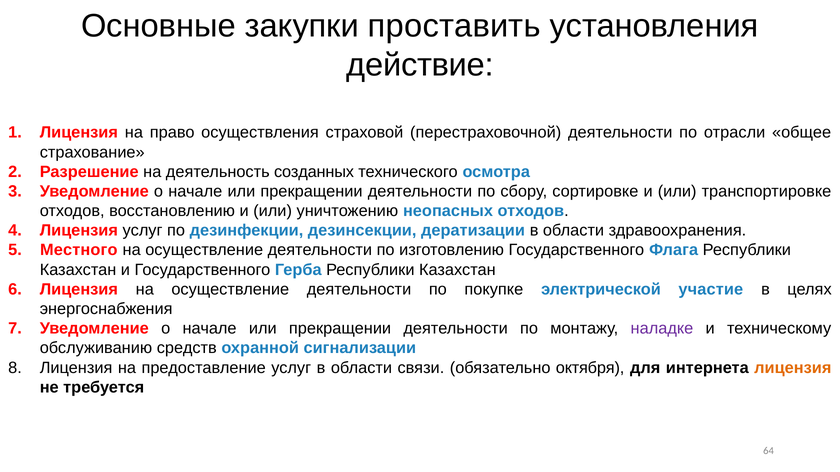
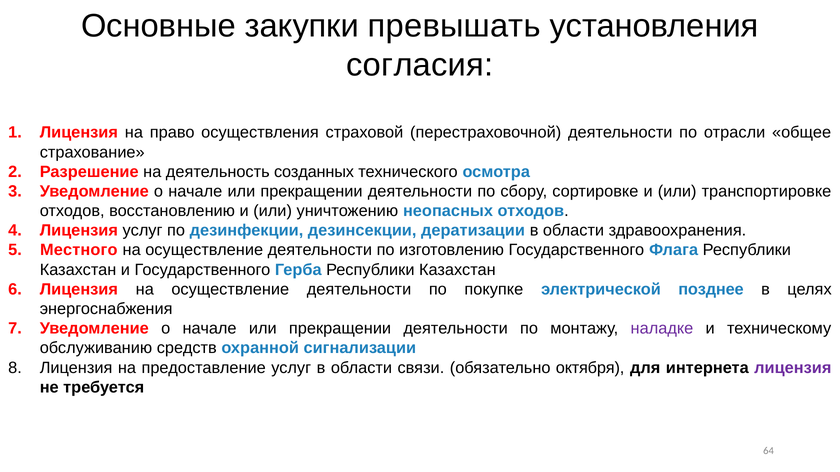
проставить: проставить -> превышать
действие: действие -> согласия
участие: участие -> позднее
лицензия at (793, 368) colour: orange -> purple
